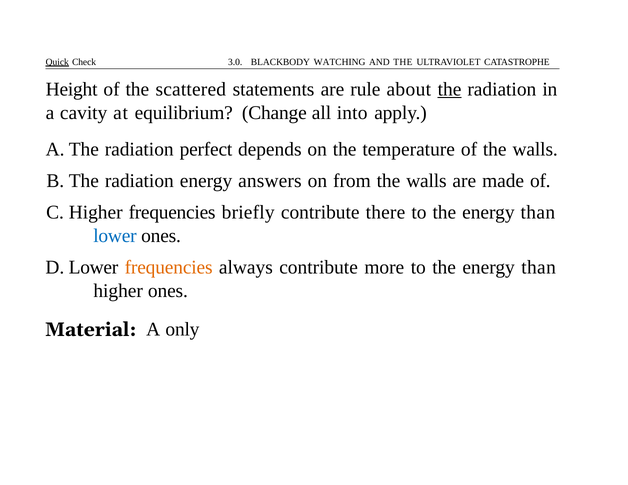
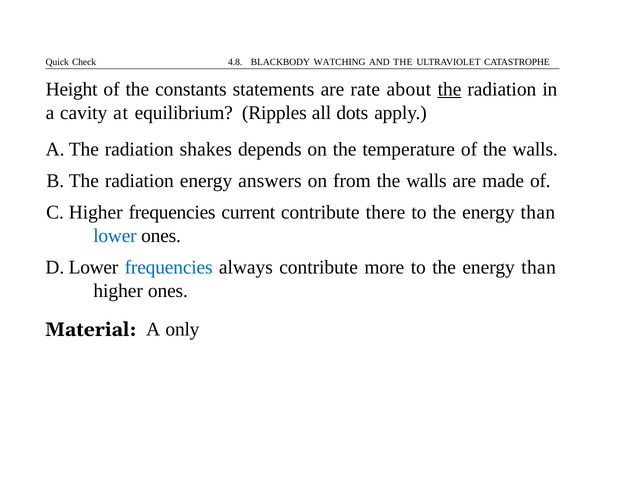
Quick underline: present -> none
3.0: 3.0 -> 4.8
scattered: scattered -> constants
rule: rule -> rate
Change: Change -> Ripples
into: into -> dots
perfect: perfect -> shakes
briefly: briefly -> current
frequencies at (169, 268) colour: orange -> blue
